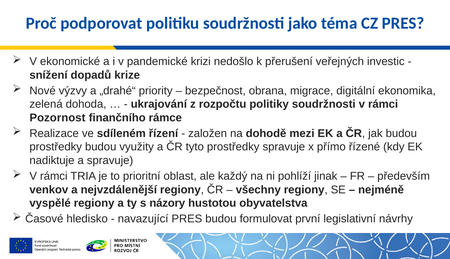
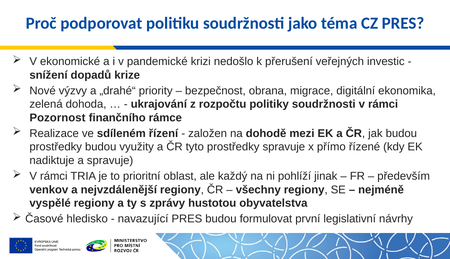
názory: názory -> zprávy
